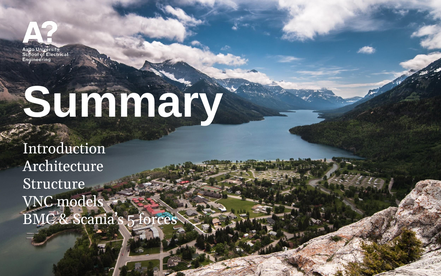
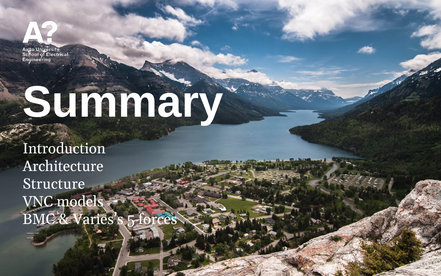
Scania’s: Scania’s -> Varies’s
